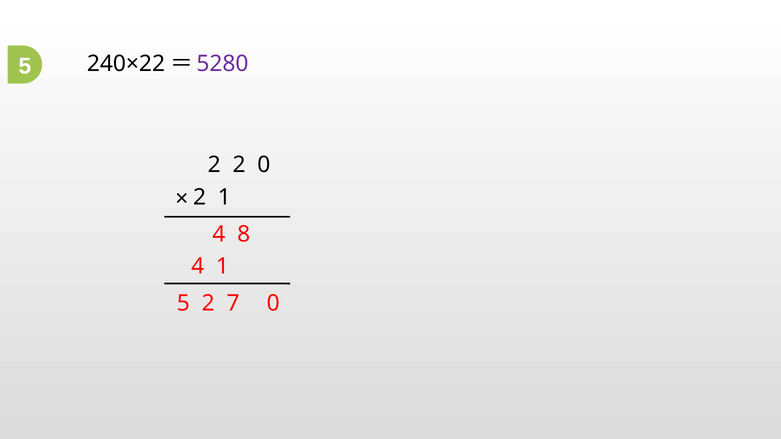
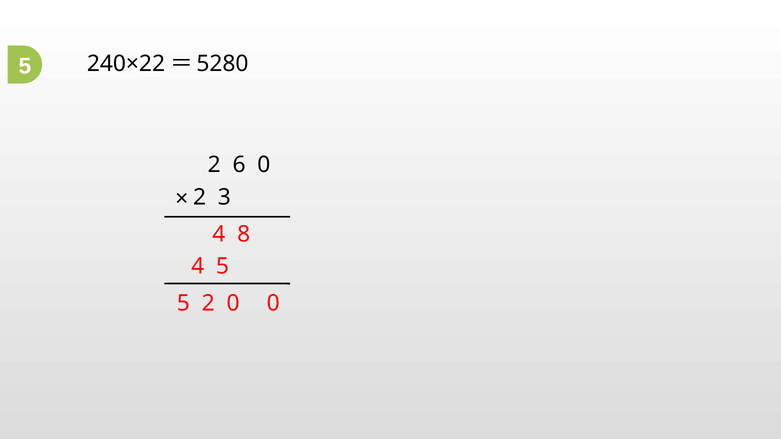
5280 colour: purple -> black
2 2: 2 -> 6
2 1: 1 -> 3
4 1: 1 -> 5
2 7: 7 -> 0
